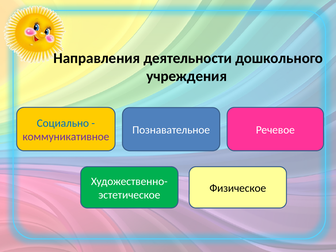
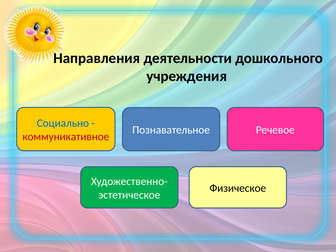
коммуникативное colour: purple -> red
